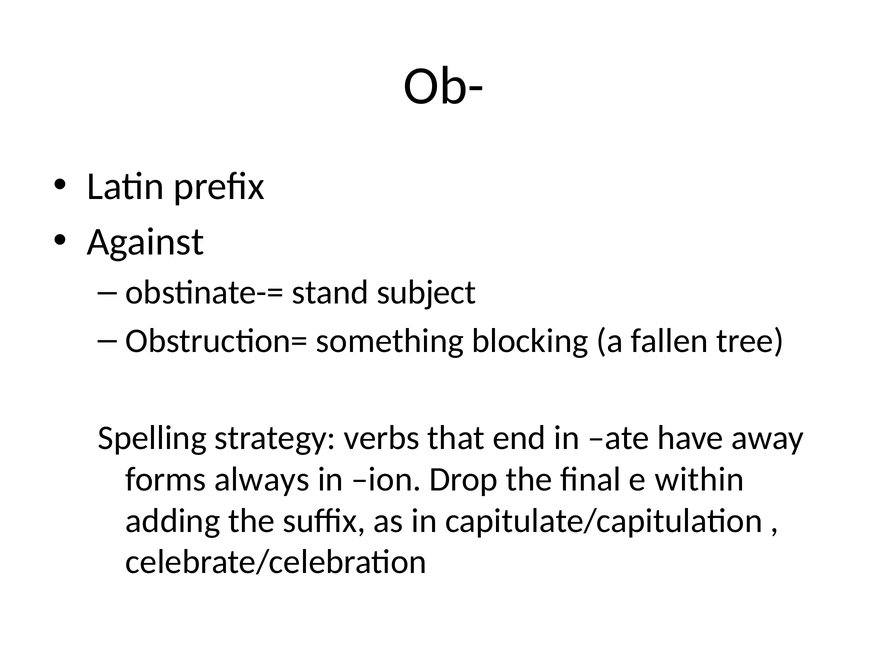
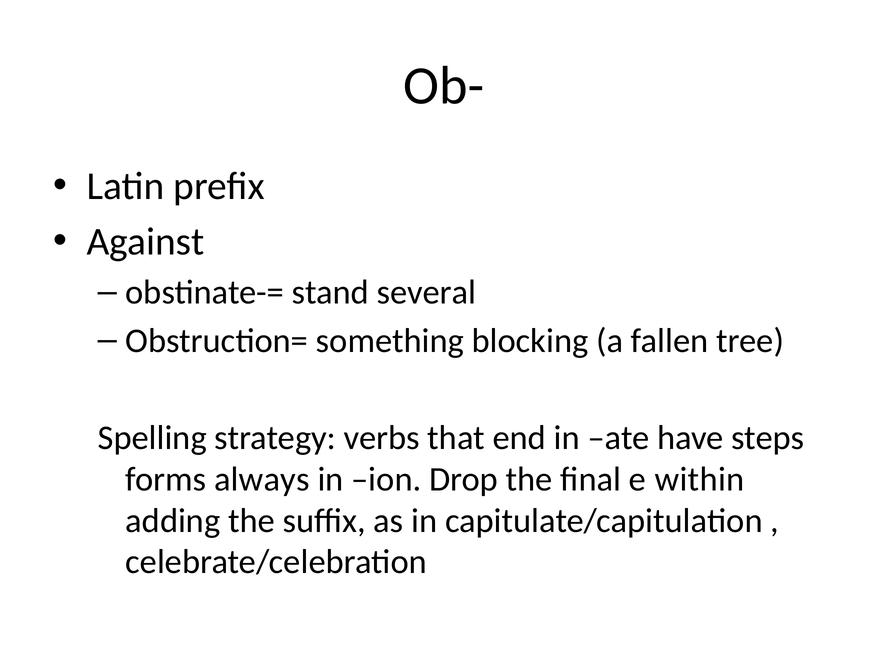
subject: subject -> several
away: away -> steps
